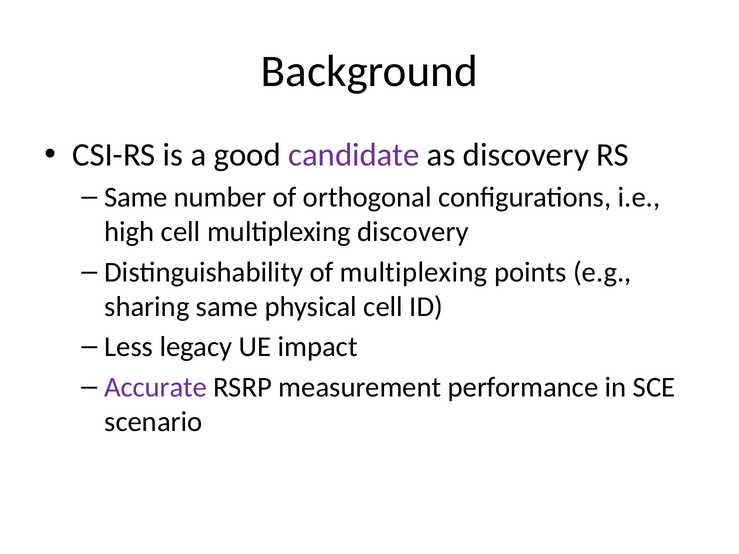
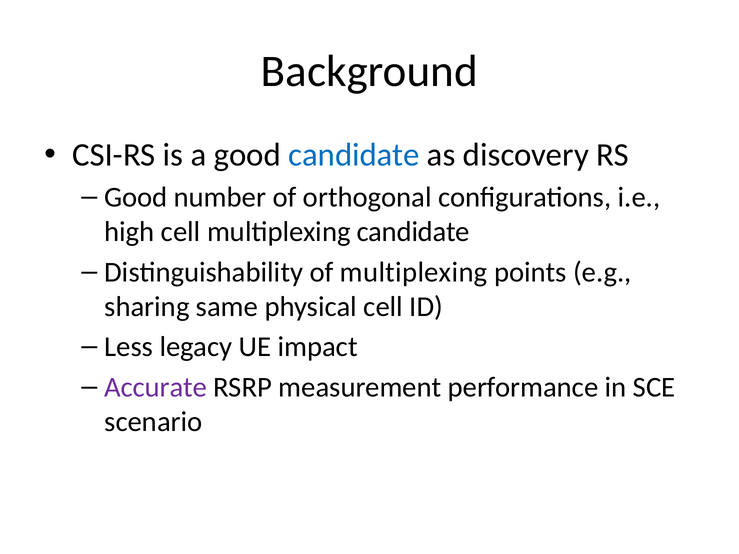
candidate at (354, 155) colour: purple -> blue
Same at (136, 197): Same -> Good
multiplexing discovery: discovery -> candidate
